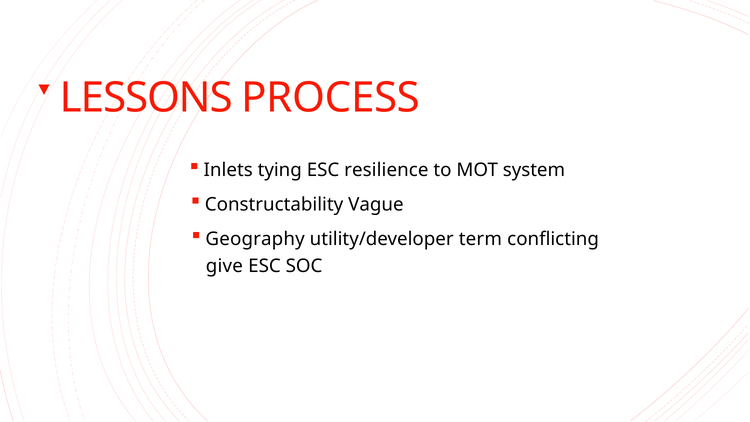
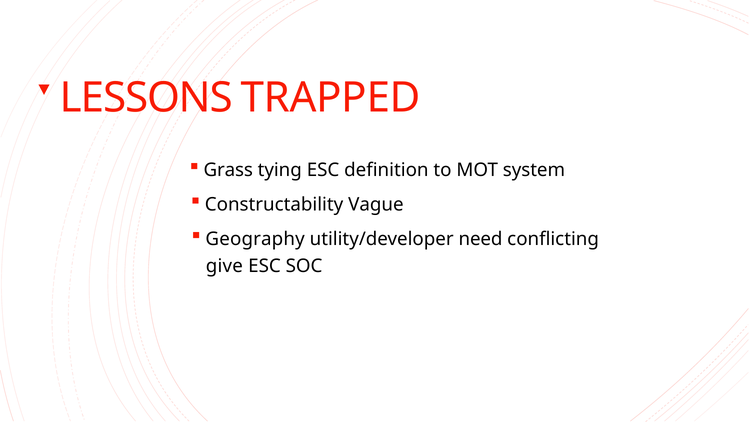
PROCESS: PROCESS -> TRAPPED
Inlets: Inlets -> Grass
resilience: resilience -> definition
term: term -> need
